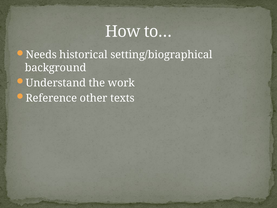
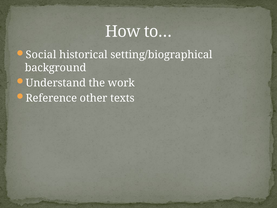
Needs: Needs -> Social
